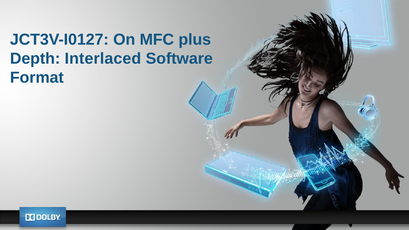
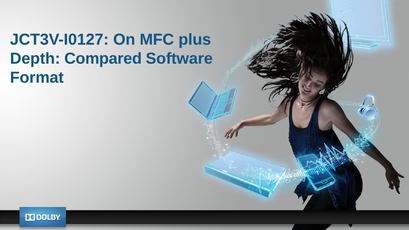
Interlaced: Interlaced -> Compared
